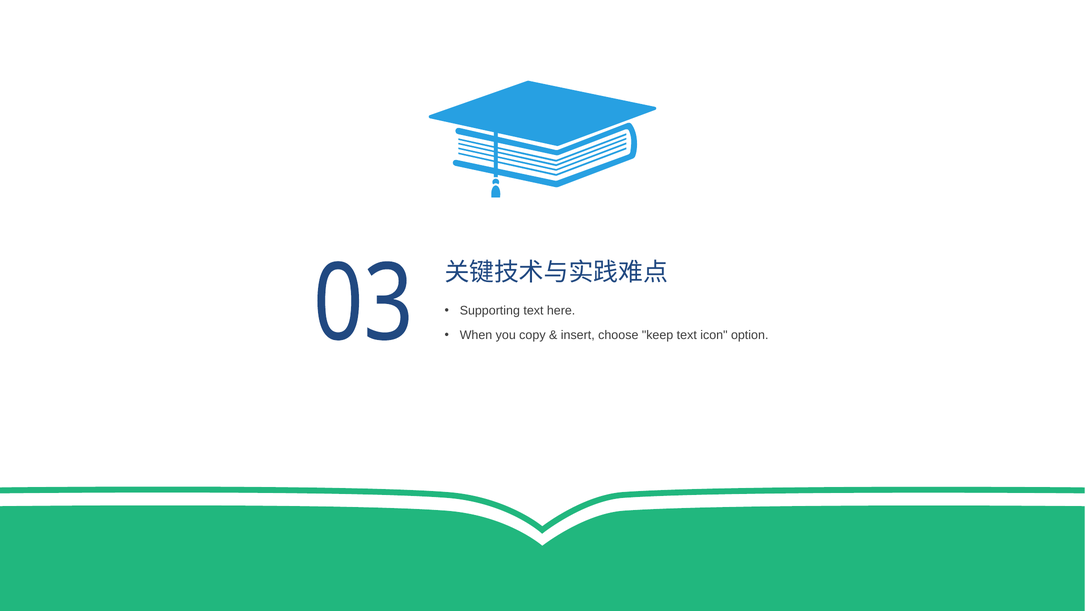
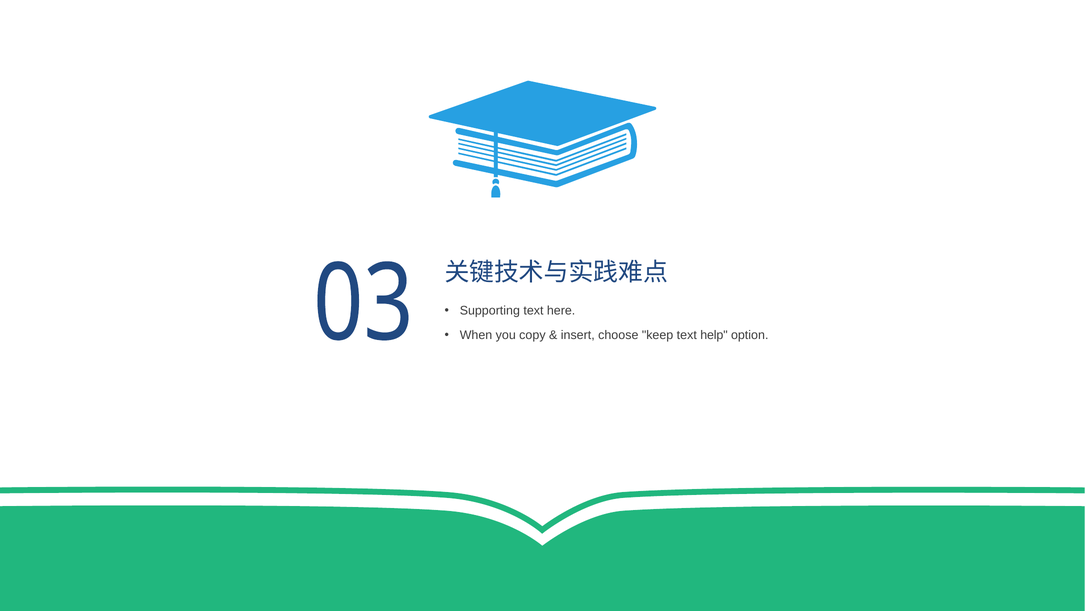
icon: icon -> help
